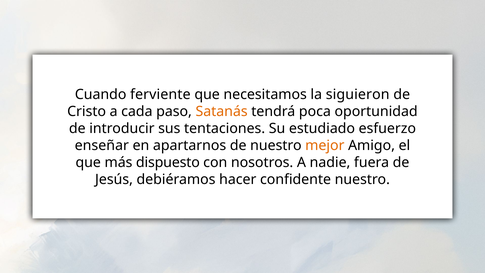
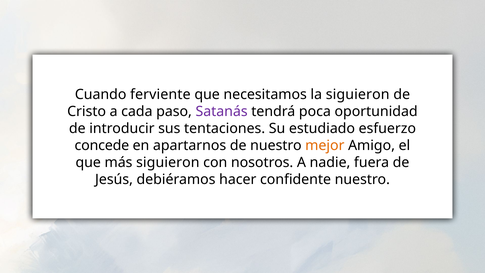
Satanás colour: orange -> purple
enseñar: enseñar -> concede
más dispuesto: dispuesto -> siguieron
